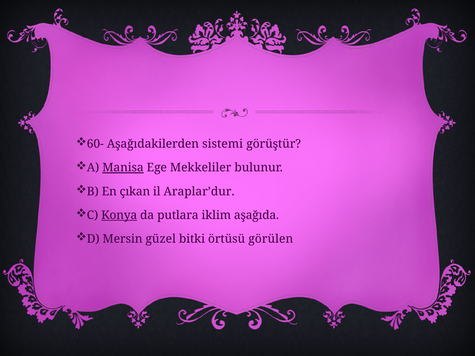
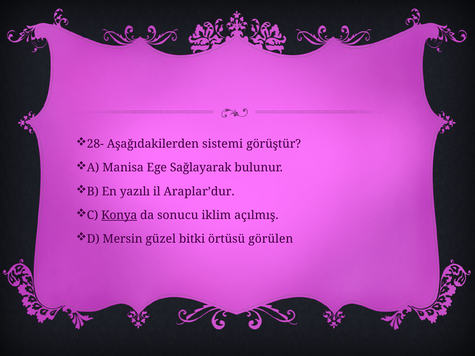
60-: 60- -> 28-
Manisa underline: present -> none
Mekkeliler: Mekkeliler -> Sağlayarak
çıkan: çıkan -> yazılı
putlara: putlara -> sonucu
aşağıda: aşağıda -> açılmış
